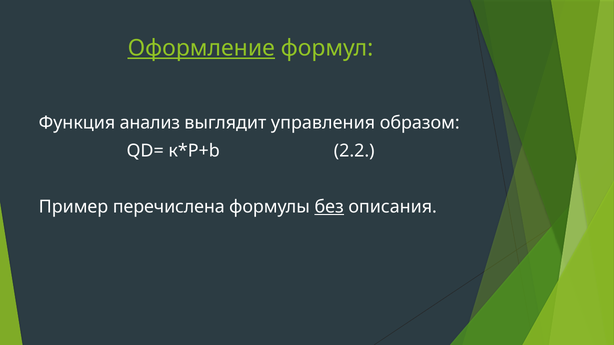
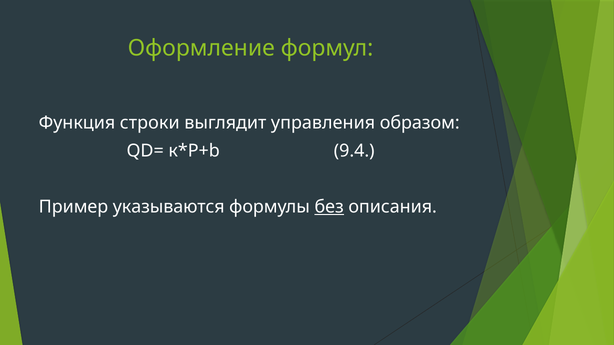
Оформление underline: present -> none
анализ: анализ -> строки
2.2: 2.2 -> 9.4
перечислена: перечислена -> указываются
